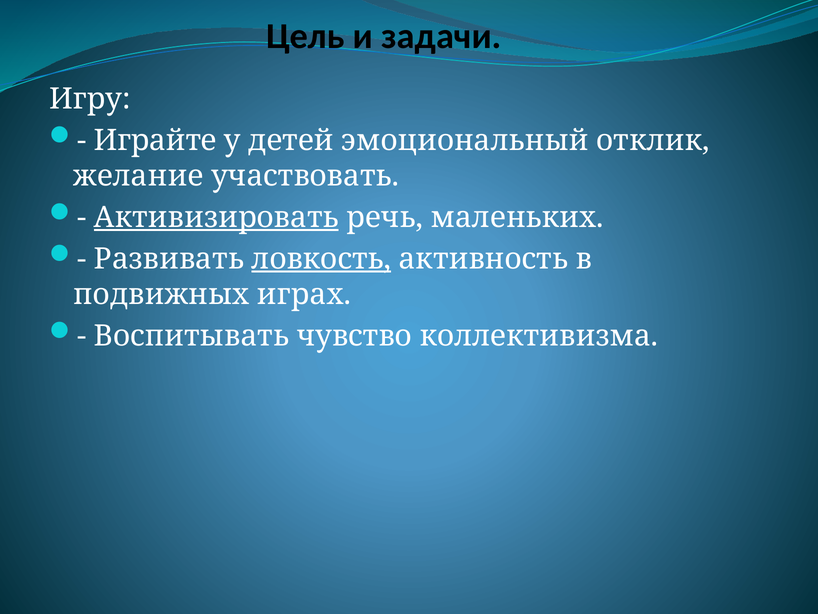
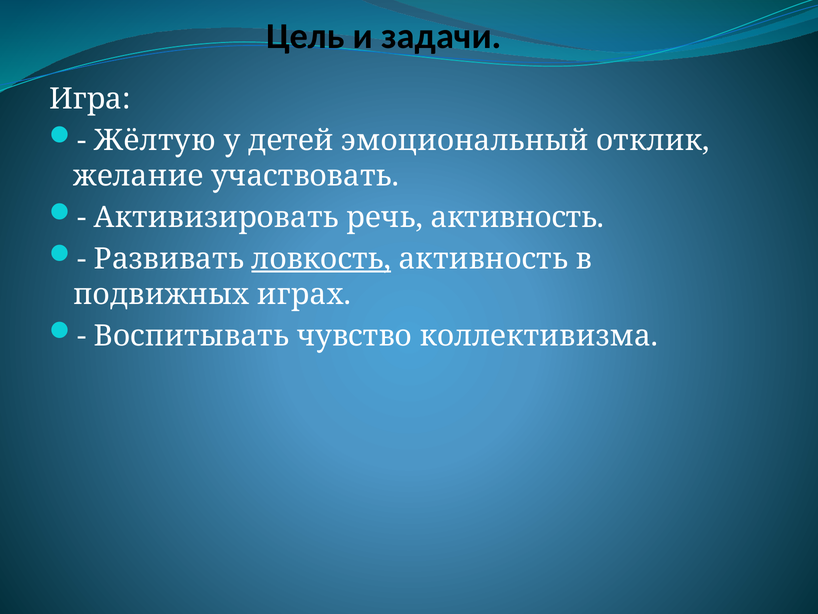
Игру: Игру -> Игра
Играйте: Играйте -> Жёлтую
Активизировать underline: present -> none
речь маленьких: маленьких -> активность
